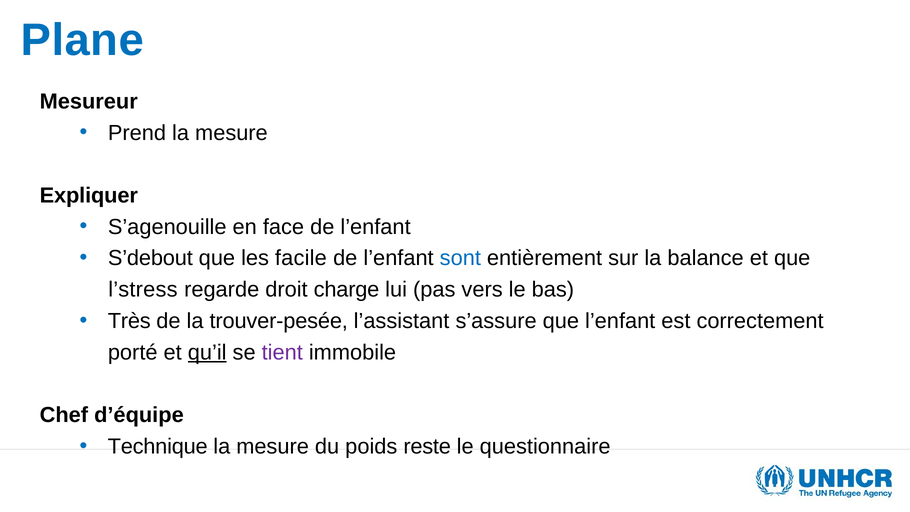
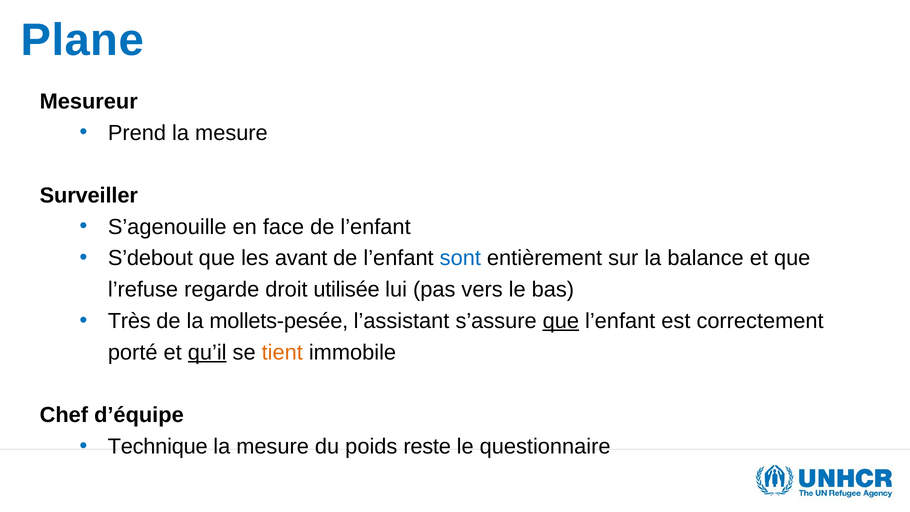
Expliquer: Expliquer -> Surveiller
facile: facile -> avant
l’stress: l’stress -> l’refuse
charge: charge -> utilisée
trouver-pesée: trouver-pesée -> mollets-pesée
que at (561, 321) underline: none -> present
tient colour: purple -> orange
